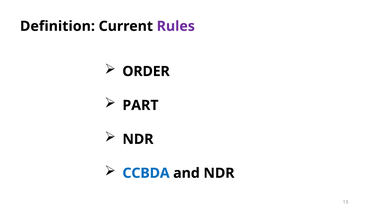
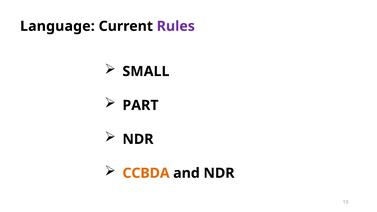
Definition: Definition -> Language
ORDER: ORDER -> SMALL
CCBDA colour: blue -> orange
